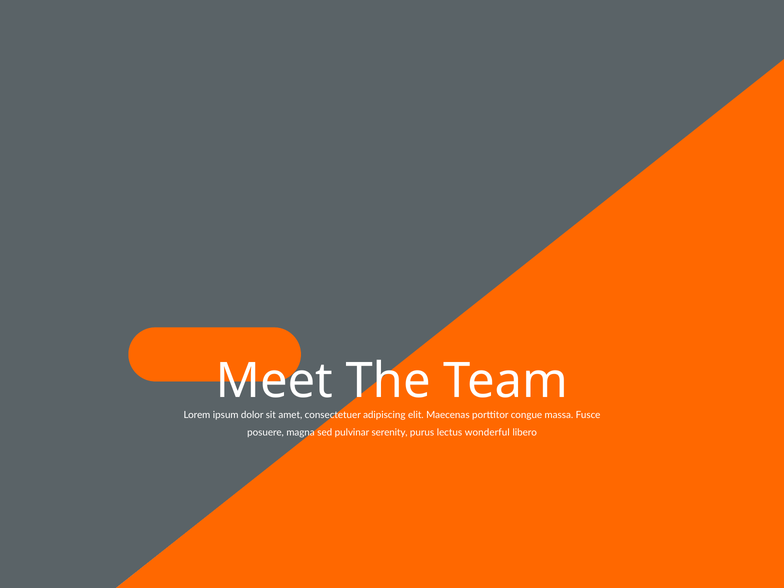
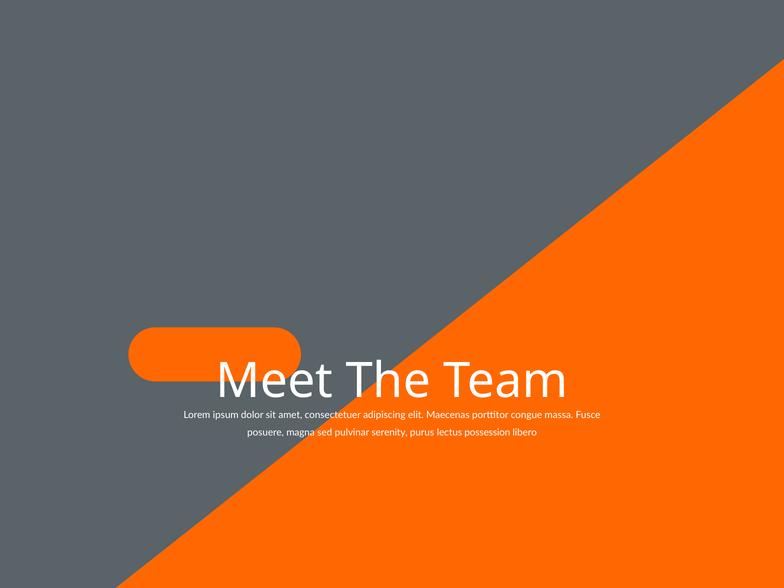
wonderful: wonderful -> possession
